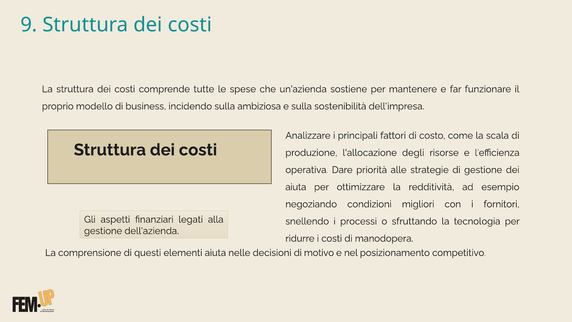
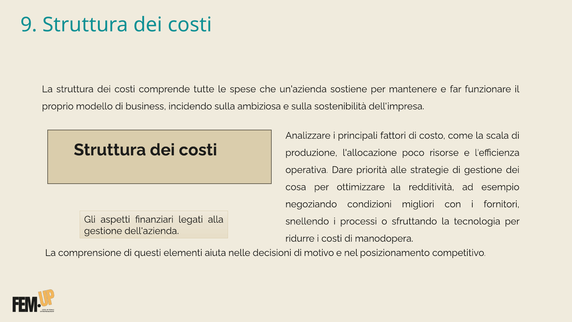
degli: degli -> poco
aiuta at (296, 187): aiuta -> cosa
